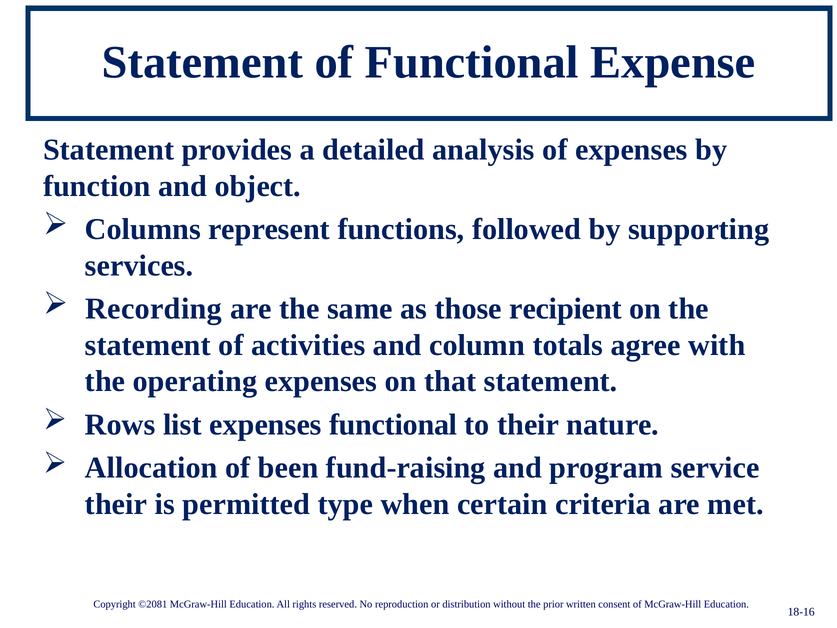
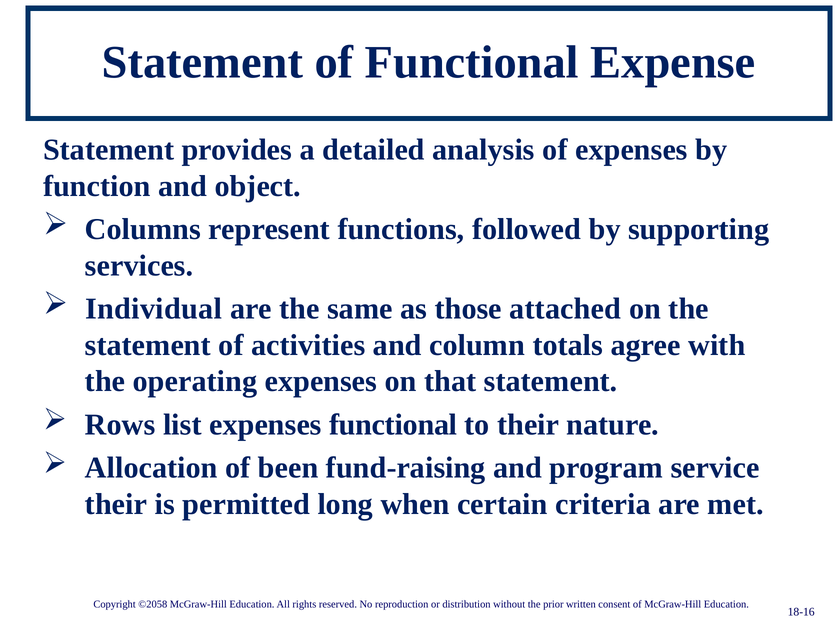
Recording: Recording -> Individual
recipient: recipient -> attached
type: type -> long
©2081: ©2081 -> ©2058
